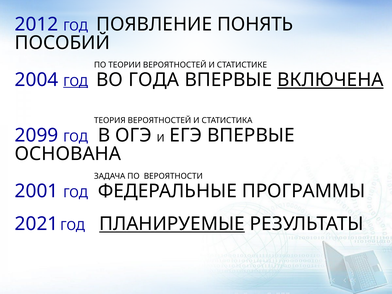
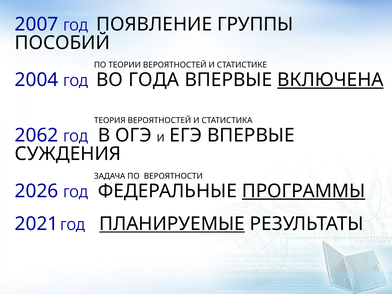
2012: 2012 -> 2007
ПОНЯТЬ: ПОНЯТЬ -> ГРУППЫ
ГОД at (76, 82) underline: present -> none
2099: 2099 -> 2062
ОСНОВАНА: ОСНОВАНА -> СУЖДЕНИЯ
2001: 2001 -> 2026
ПРОГРАММЫ underline: none -> present
